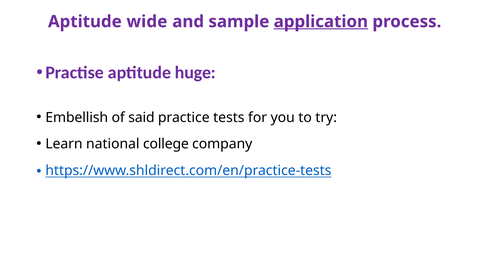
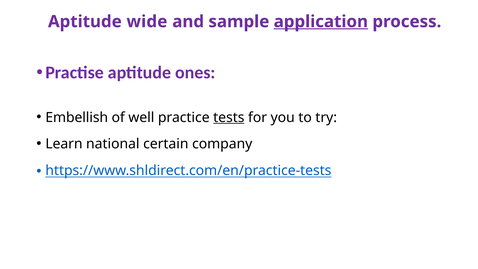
huge: huge -> ones
said: said -> well
tests underline: none -> present
college: college -> certain
